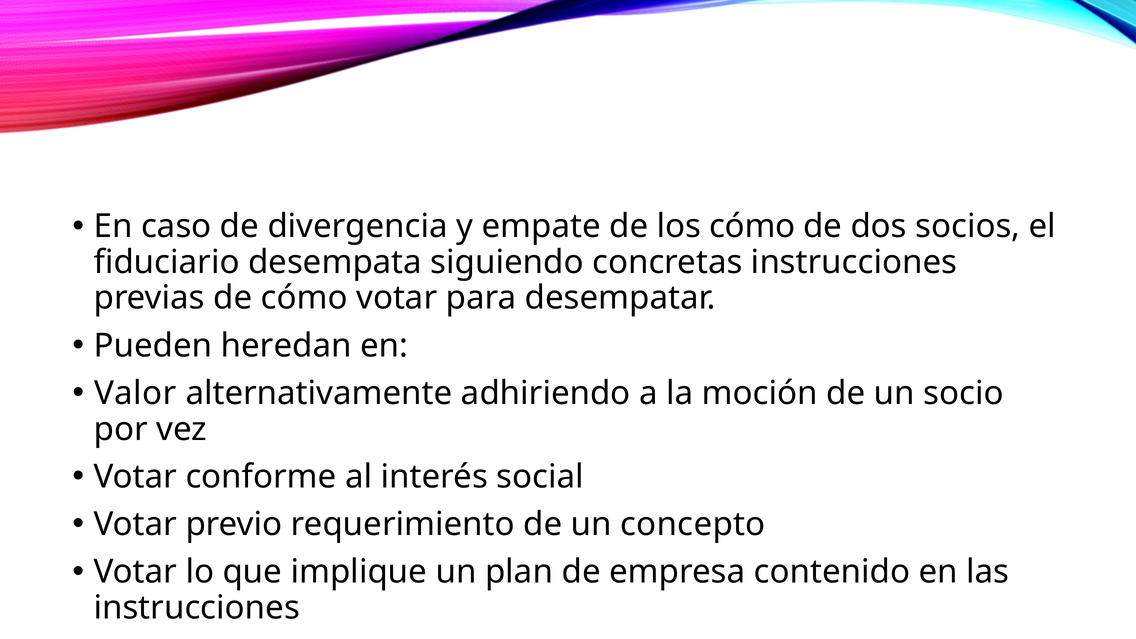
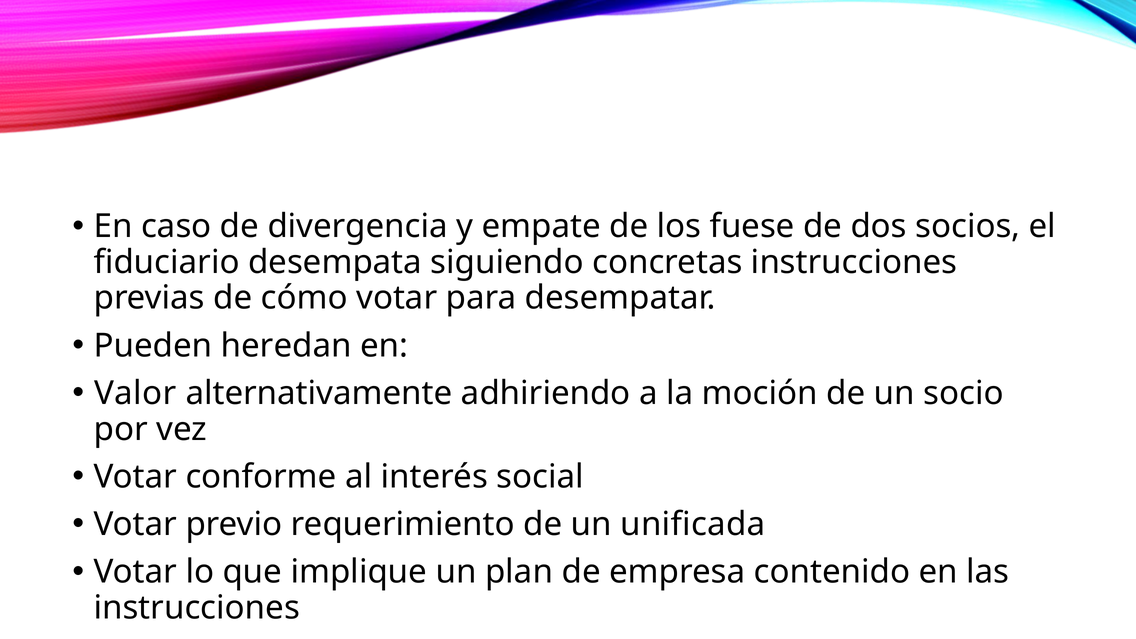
los cómo: cómo -> fuese
concepto: concepto -> unificada
